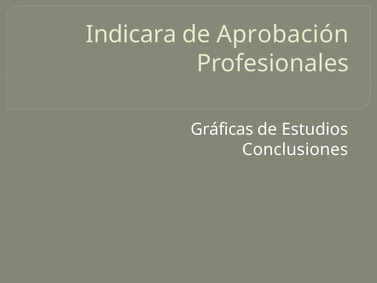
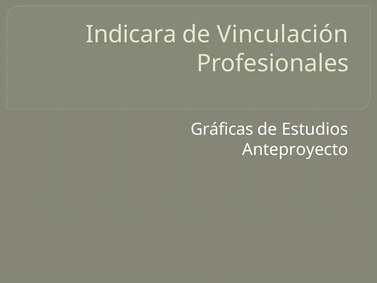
Aprobación: Aprobación -> Vinculación
Conclusiones: Conclusiones -> Anteproyecto
